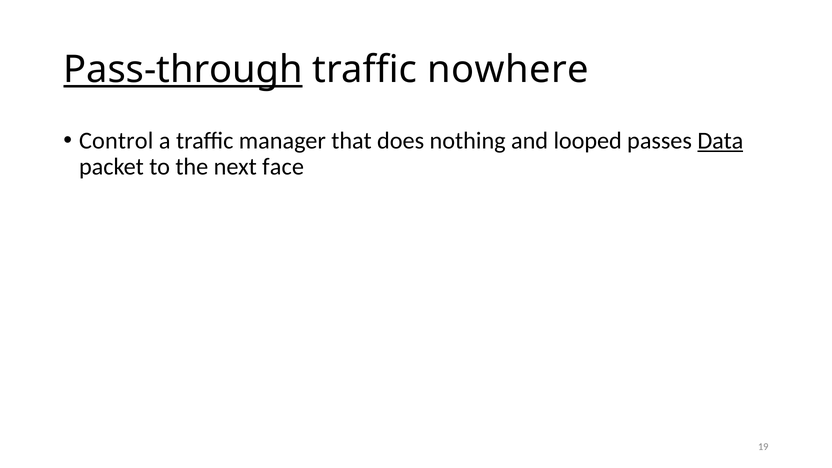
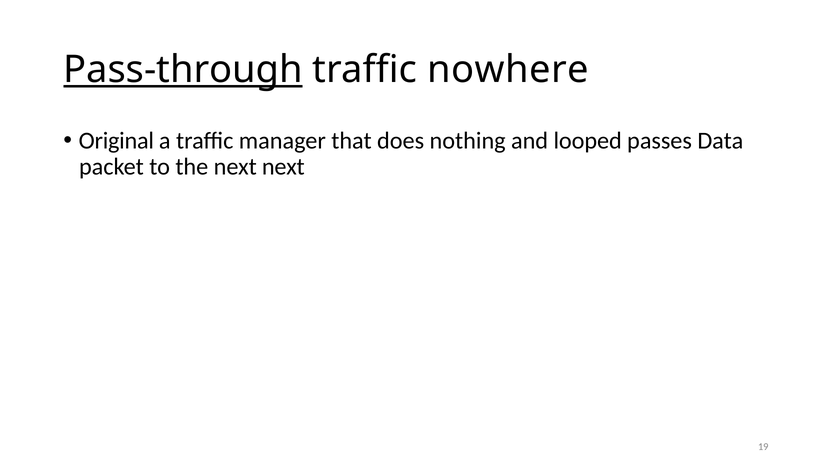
Control: Control -> Original
Data underline: present -> none
next face: face -> next
